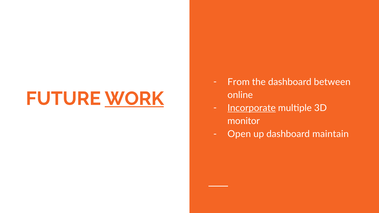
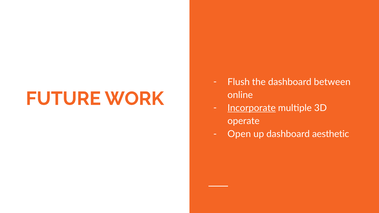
From: From -> Flush
WORK underline: present -> none
monitor: monitor -> operate
maintain: maintain -> aesthetic
